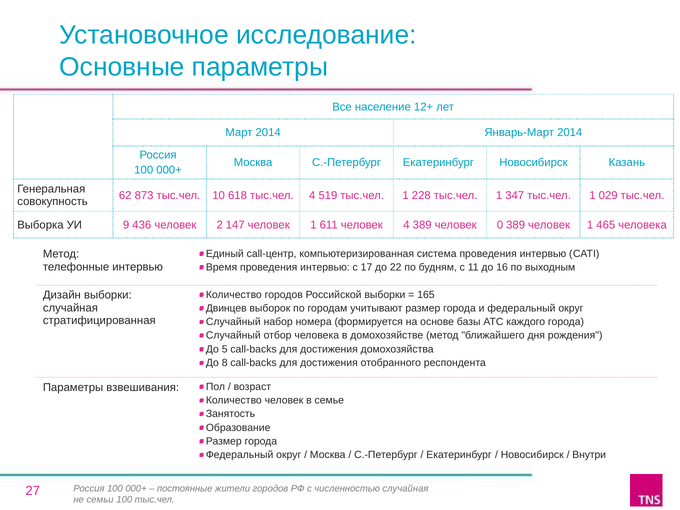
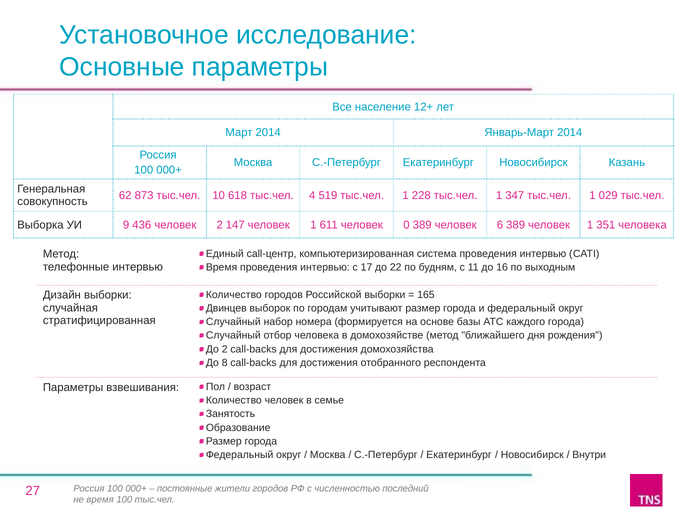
человек 4: 4 -> 0
0: 0 -> 6
465: 465 -> 351
До 5: 5 -> 2
численностью случайная: случайная -> последний
не семьи: семьи -> время
